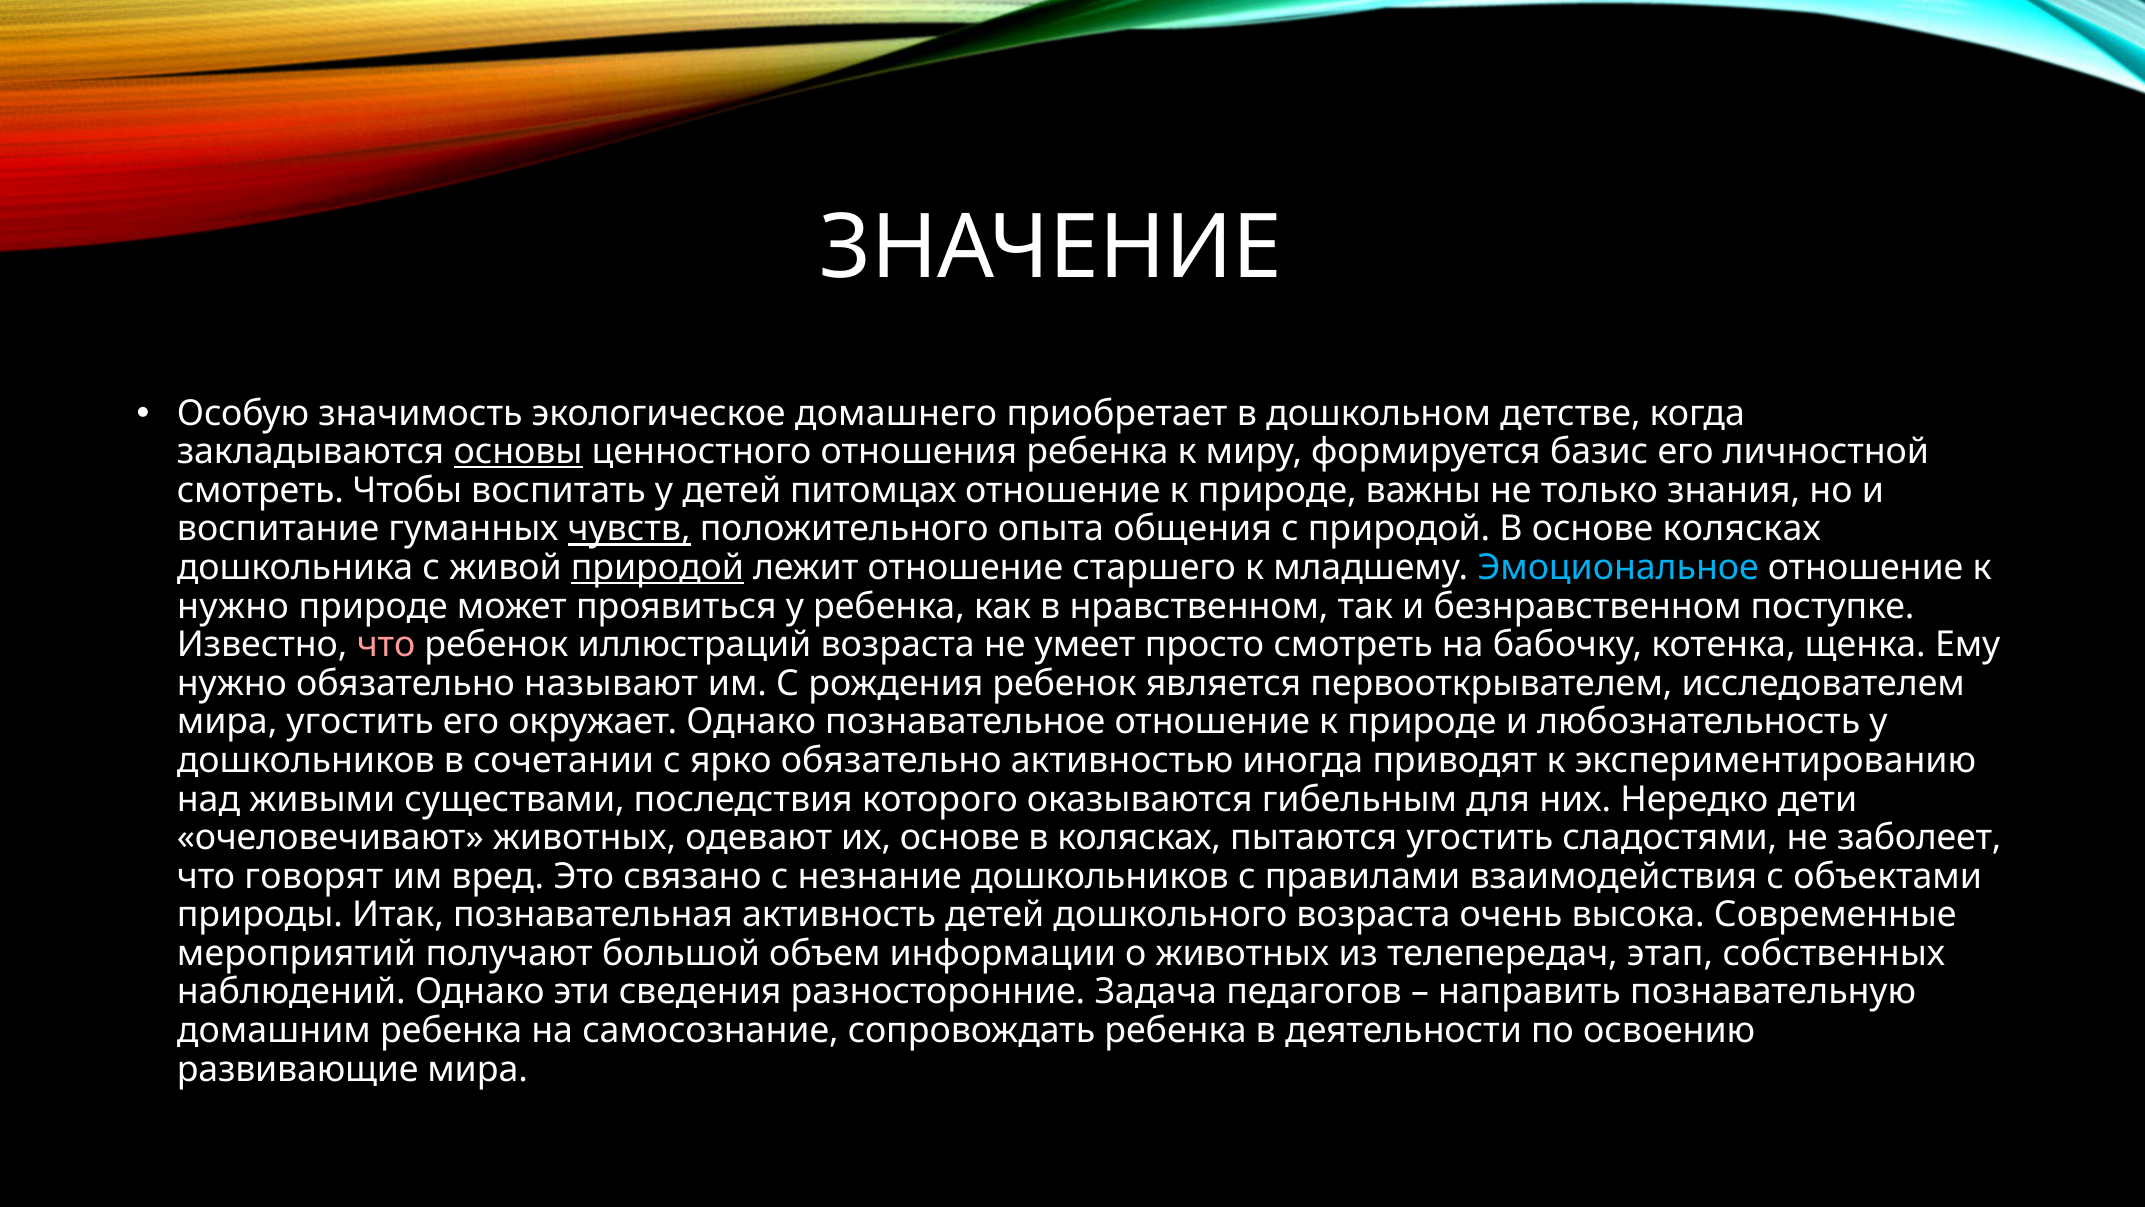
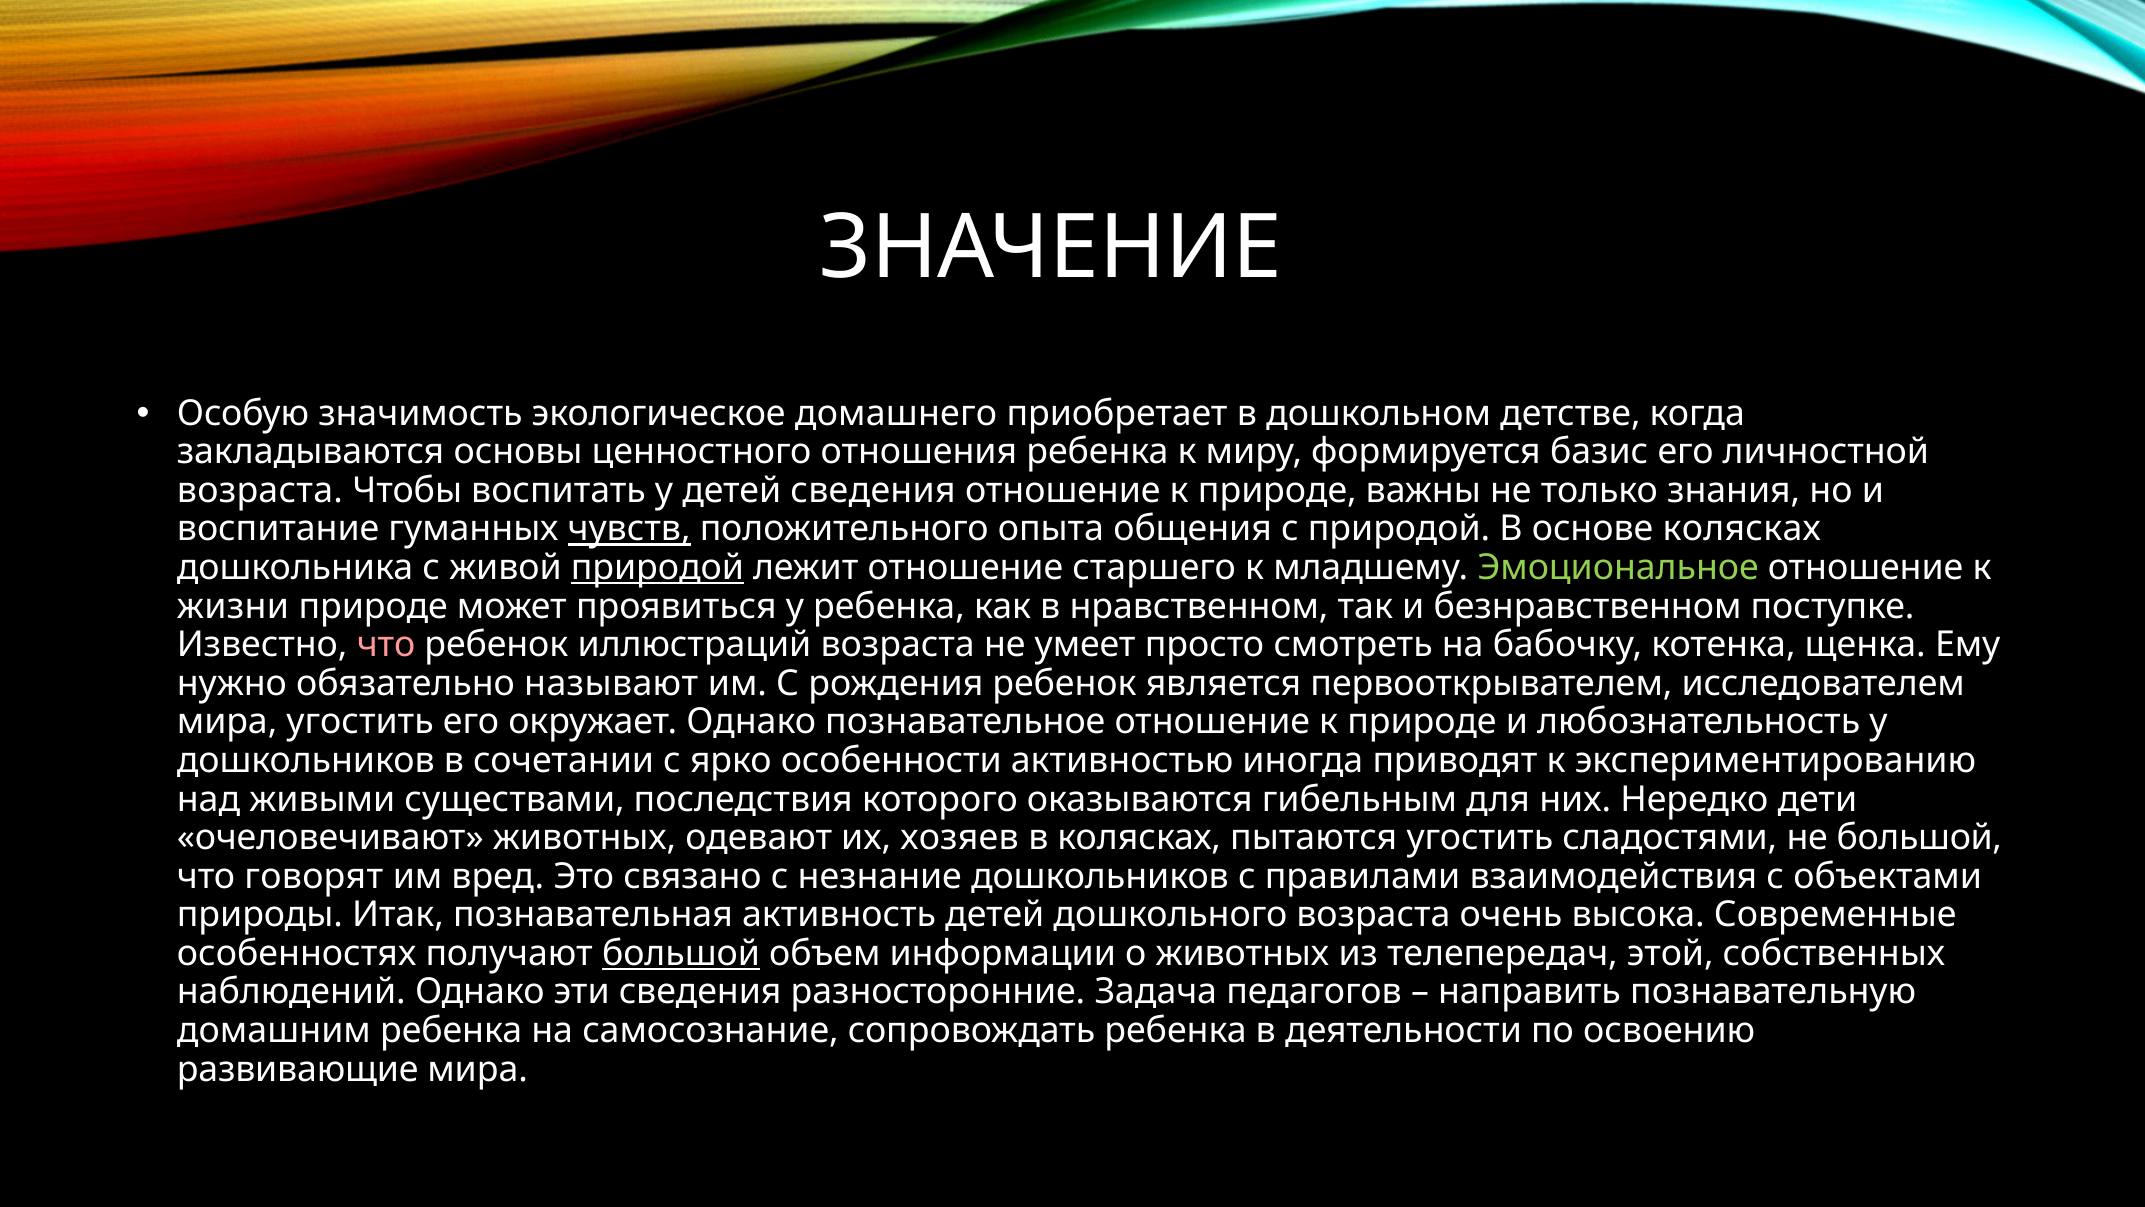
основы underline: present -> none
смотреть at (260, 490): смотреть -> возраста
детей питомцах: питомцах -> сведения
Эмоциональное colour: light blue -> light green
нужно at (233, 606): нужно -> жизни
ярко обязательно: обязательно -> особенности
их основе: основе -> хозяев
не заболеет: заболеет -> большой
мероприятий: мероприятий -> особенностях
большой at (681, 953) underline: none -> present
этап: этап -> этой
